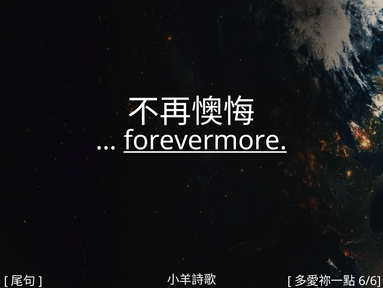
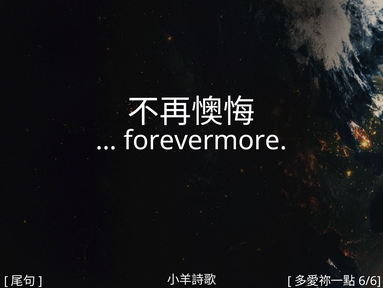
forevermore underline: present -> none
